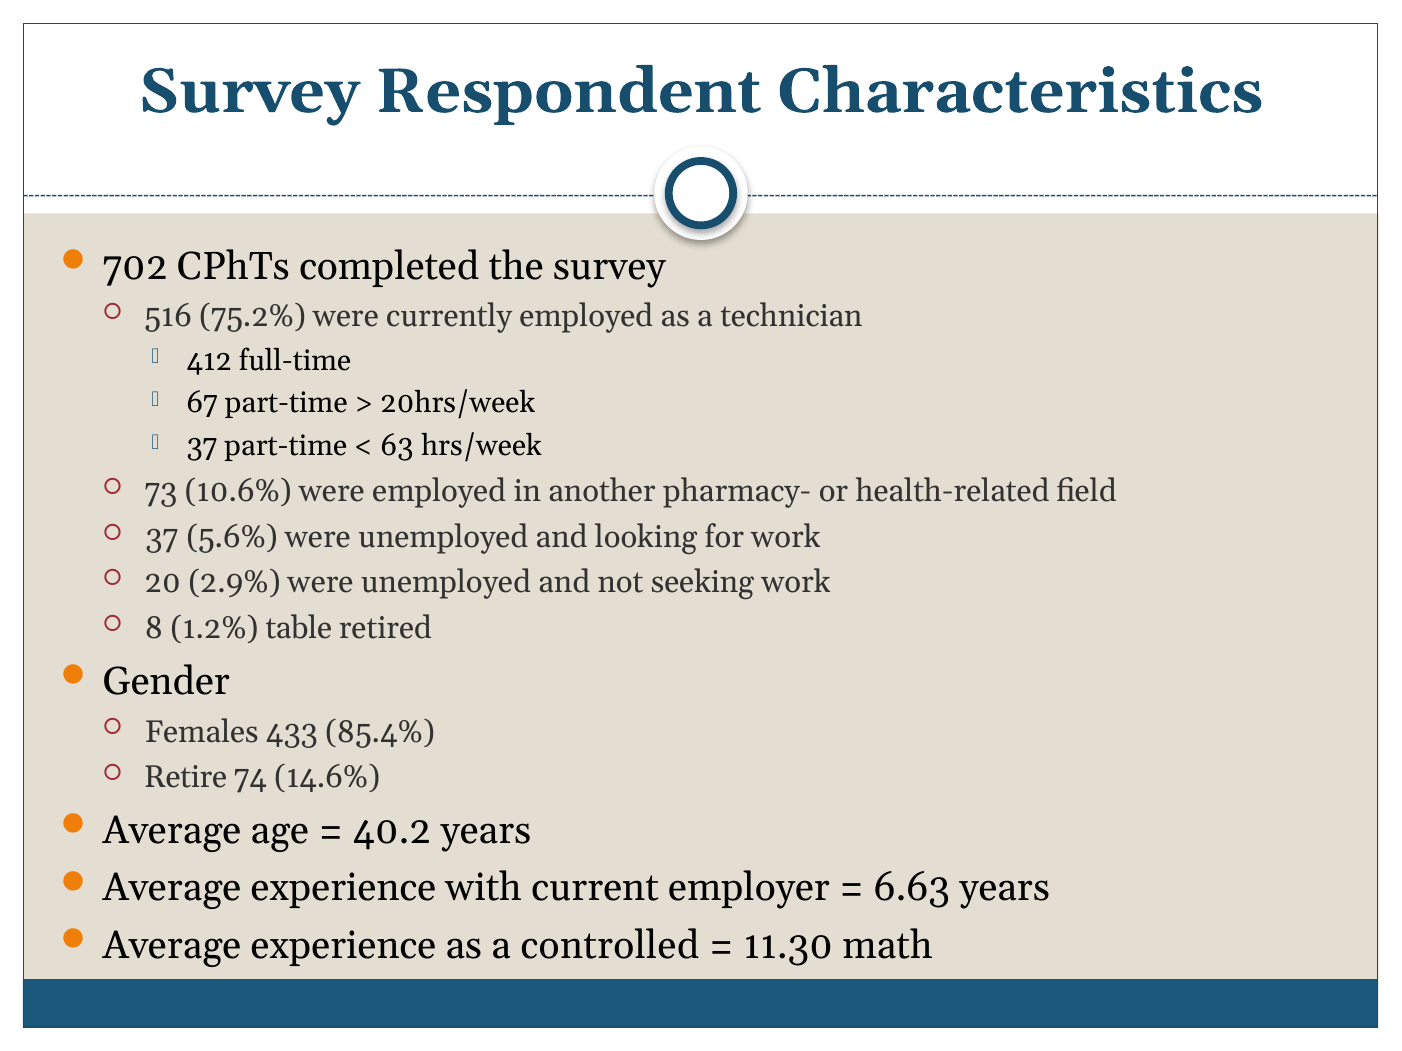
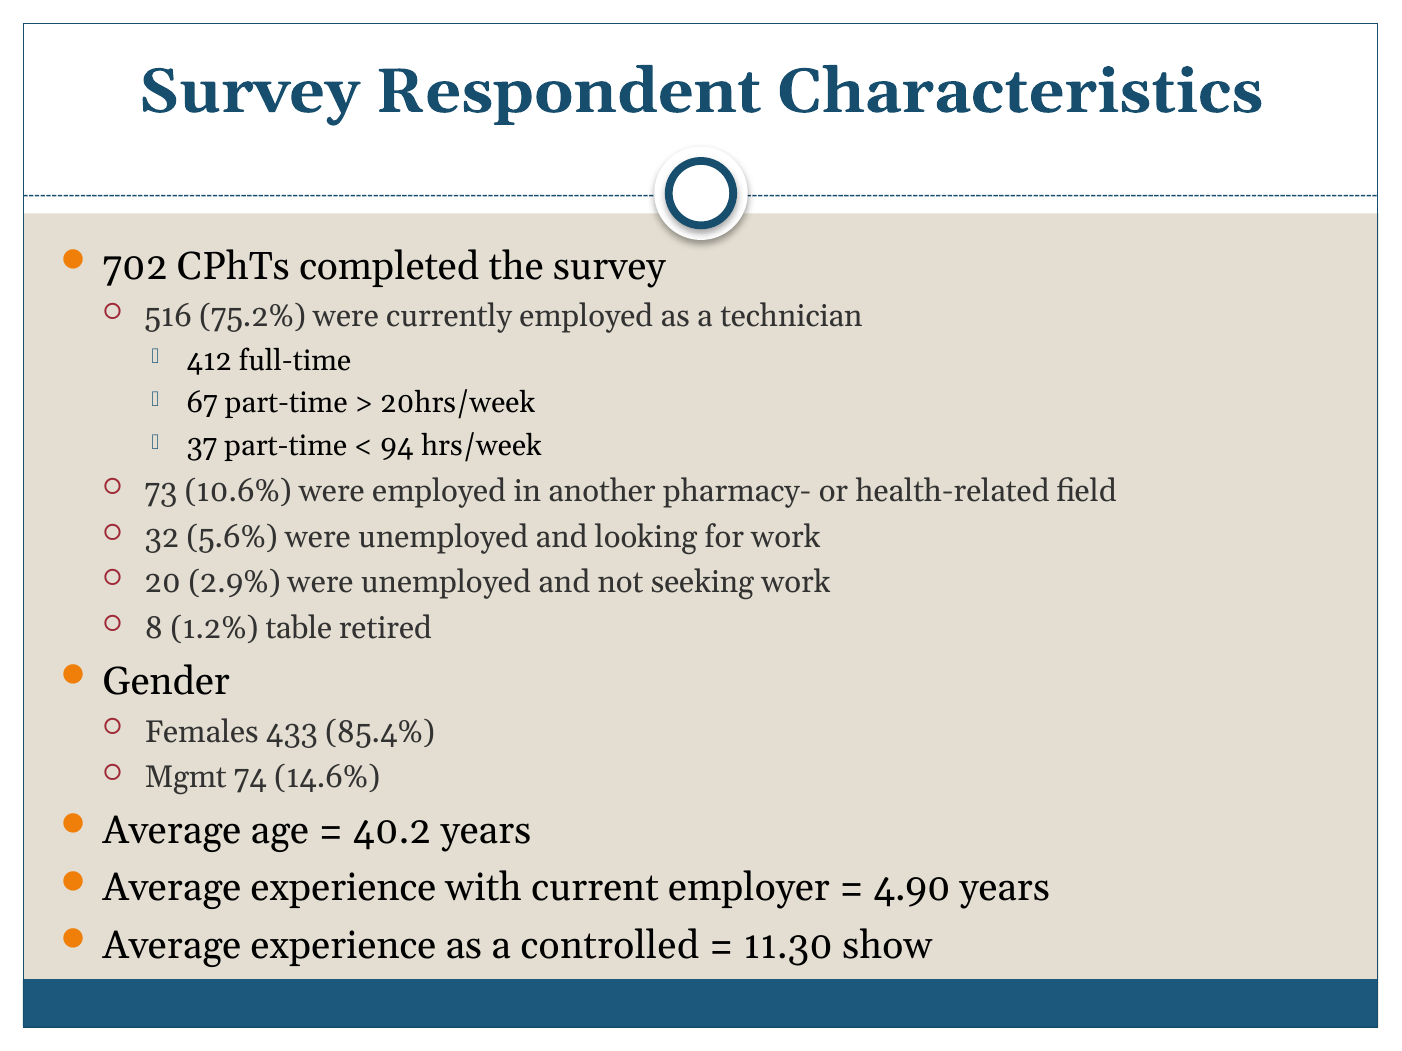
63: 63 -> 94
37 at (162, 537): 37 -> 32
Retire: Retire -> Mgmt
6.63: 6.63 -> 4.90
math: math -> show
